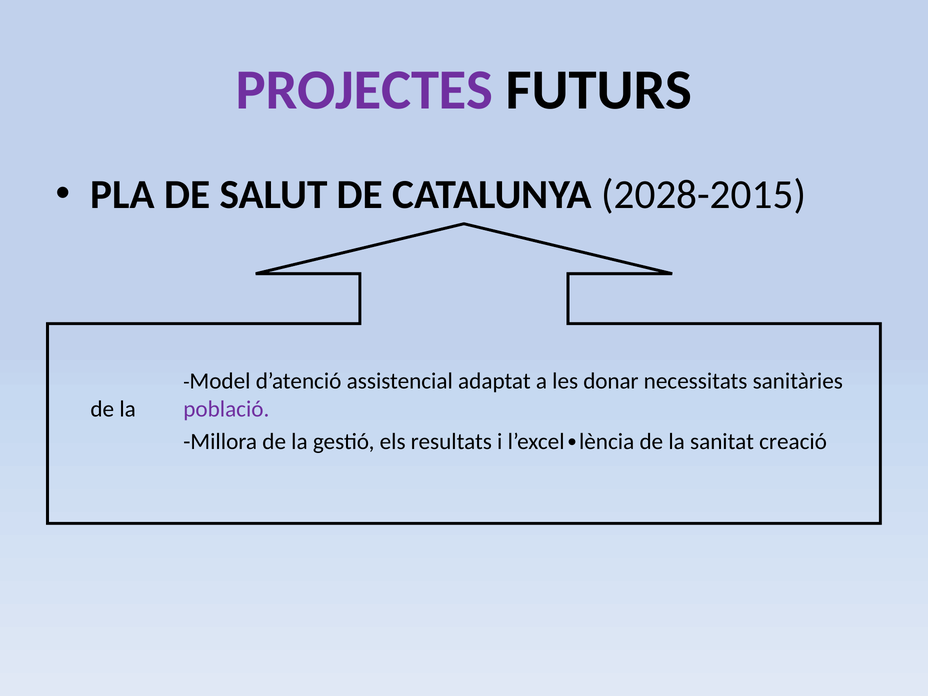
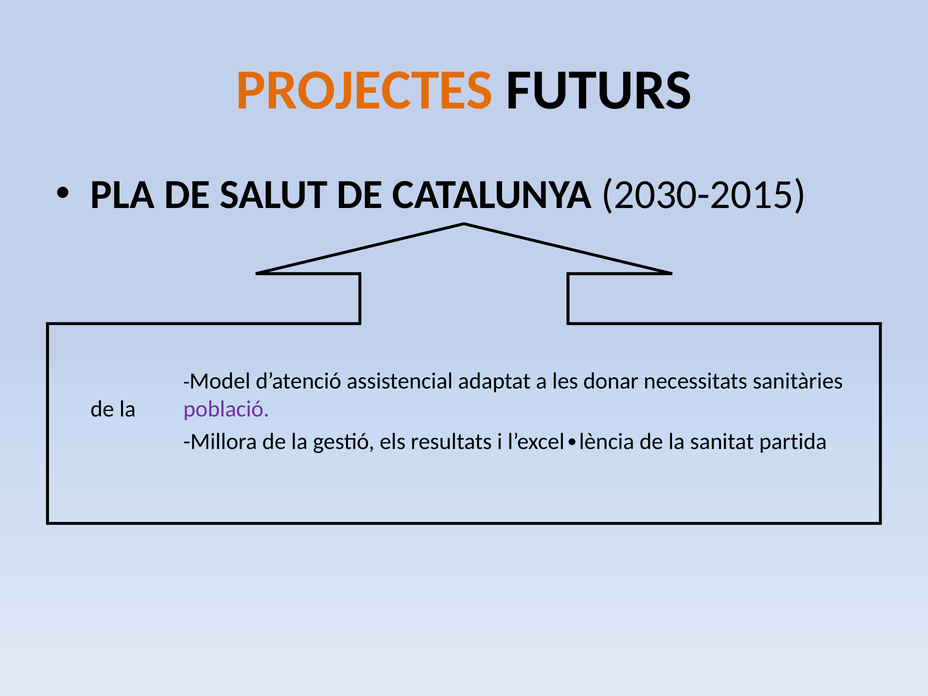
PROJECTES colour: purple -> orange
2028-2015: 2028-2015 -> 2030-2015
creació: creació -> partida
